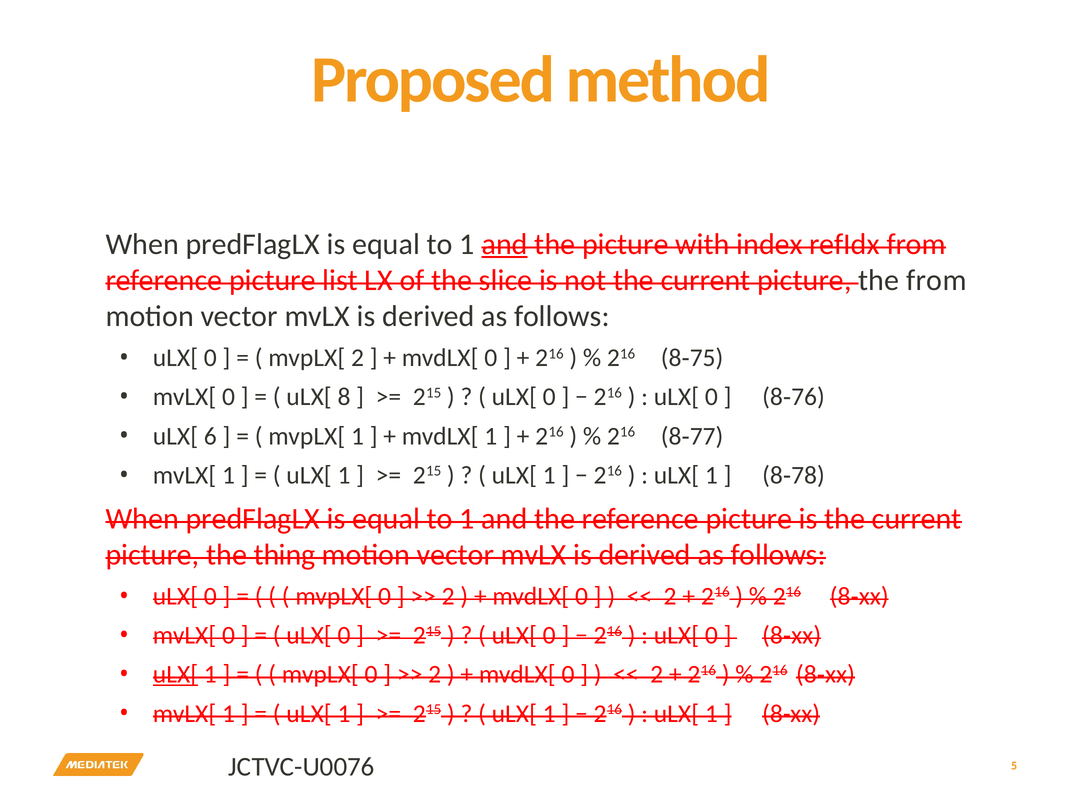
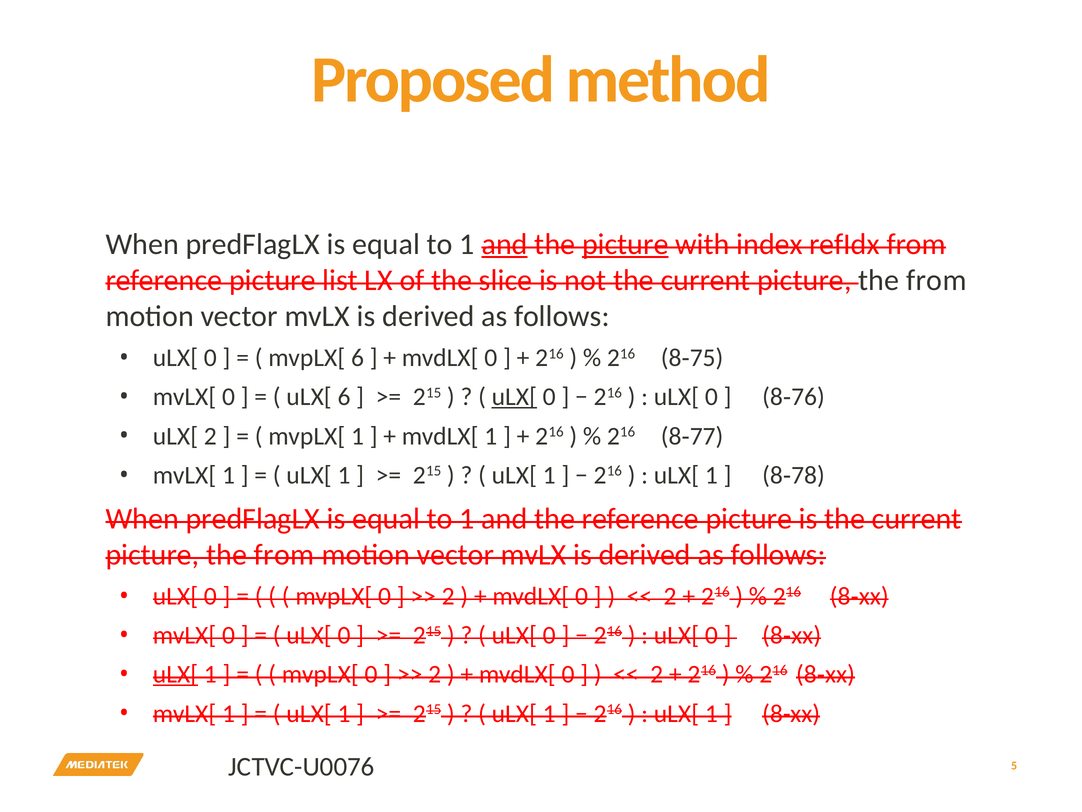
picture at (625, 244) underline: none -> present
mvpLX[ 2: 2 -> 6
uLX[ 8: 8 -> 6
uLX[ at (514, 397) underline: none -> present
uLX[ 6: 6 -> 2
thing at (284, 554): thing -> from
